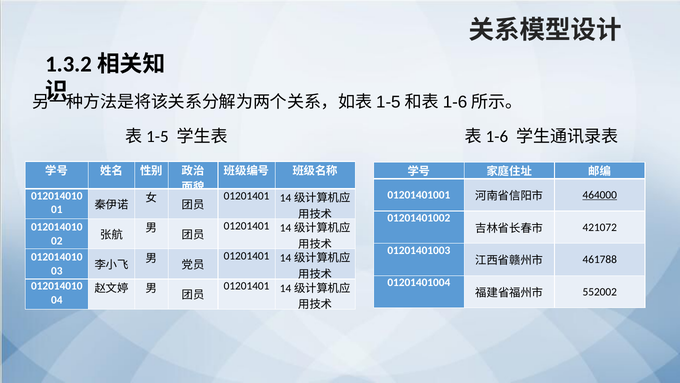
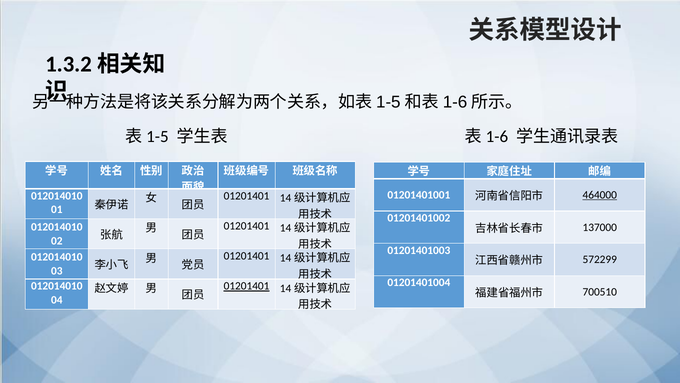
421072: 421072 -> 137000
461788: 461788 -> 572299
01201401 at (247, 286) underline: none -> present
552002: 552002 -> 700510
